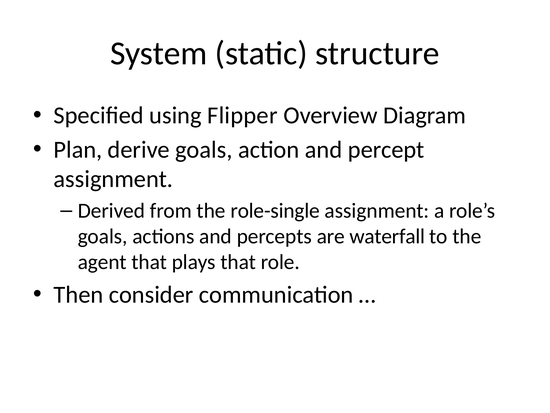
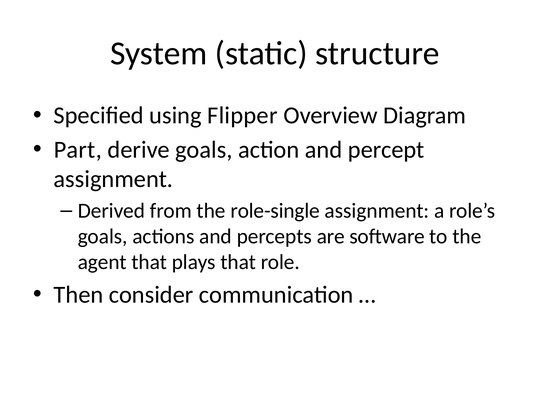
Plan: Plan -> Part
waterfall: waterfall -> software
